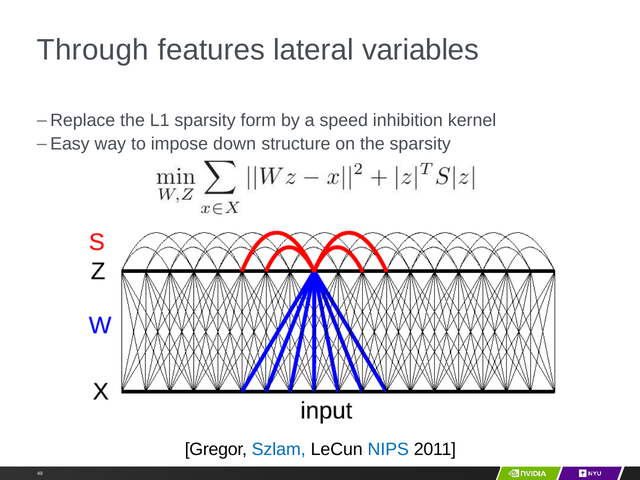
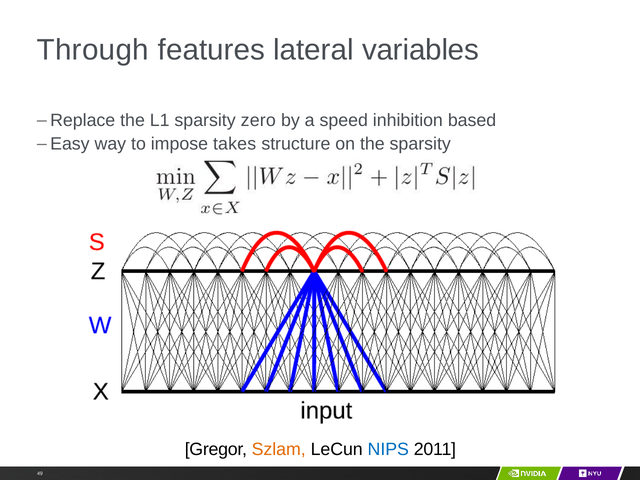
form: form -> zero
kernel: kernel -> based
down: down -> takes
Szlam colour: blue -> orange
